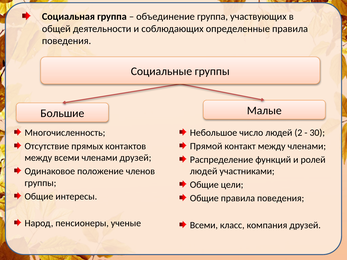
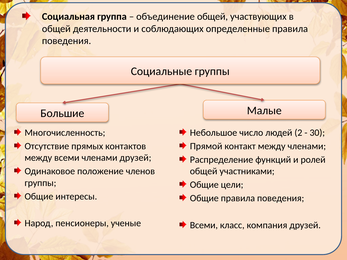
объединение группа: группа -> общей
людей at (204, 171): людей -> общей
